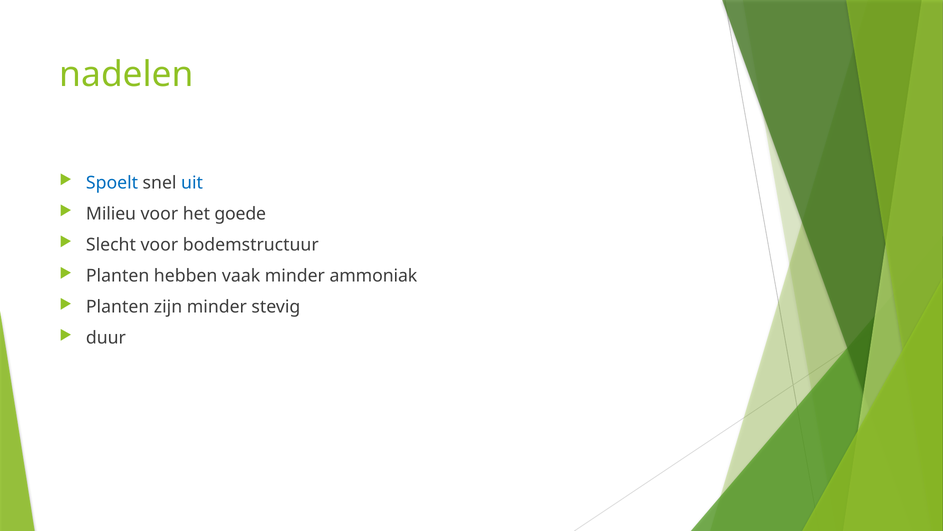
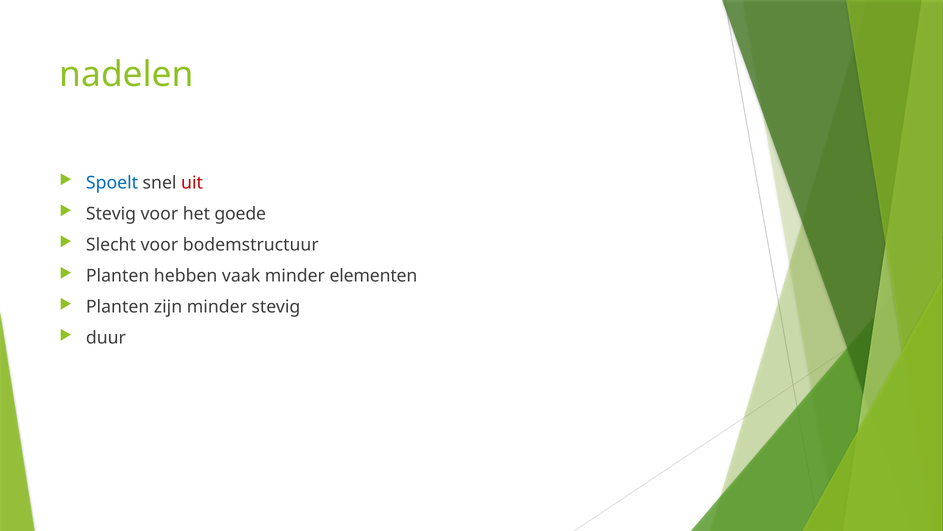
uit colour: blue -> red
Milieu at (111, 214): Milieu -> Stevig
ammoniak: ammoniak -> elementen
